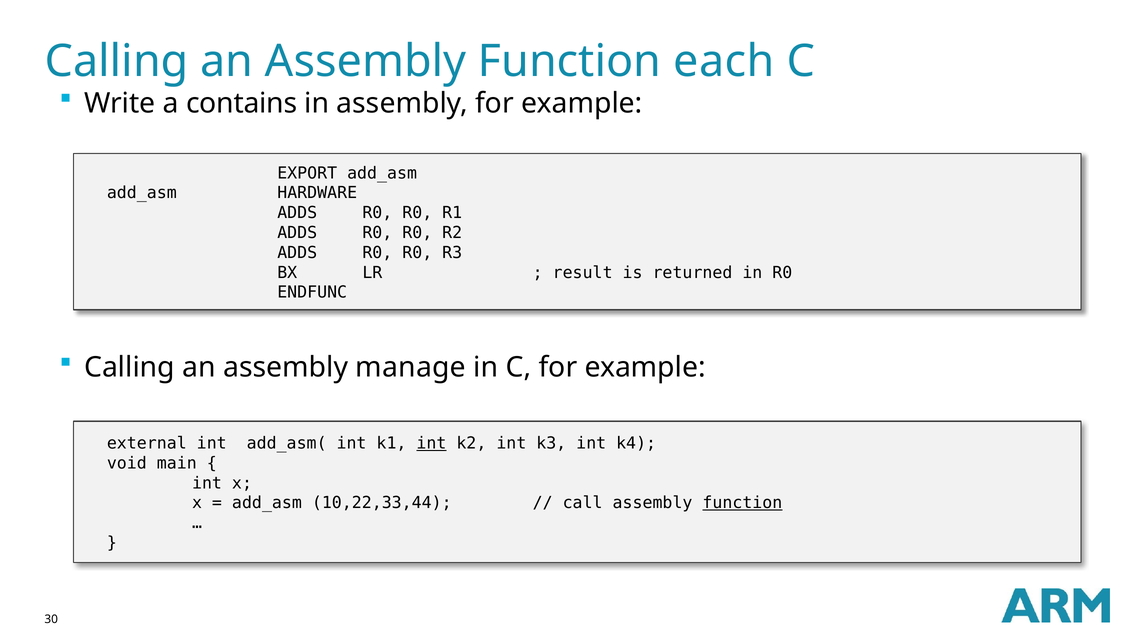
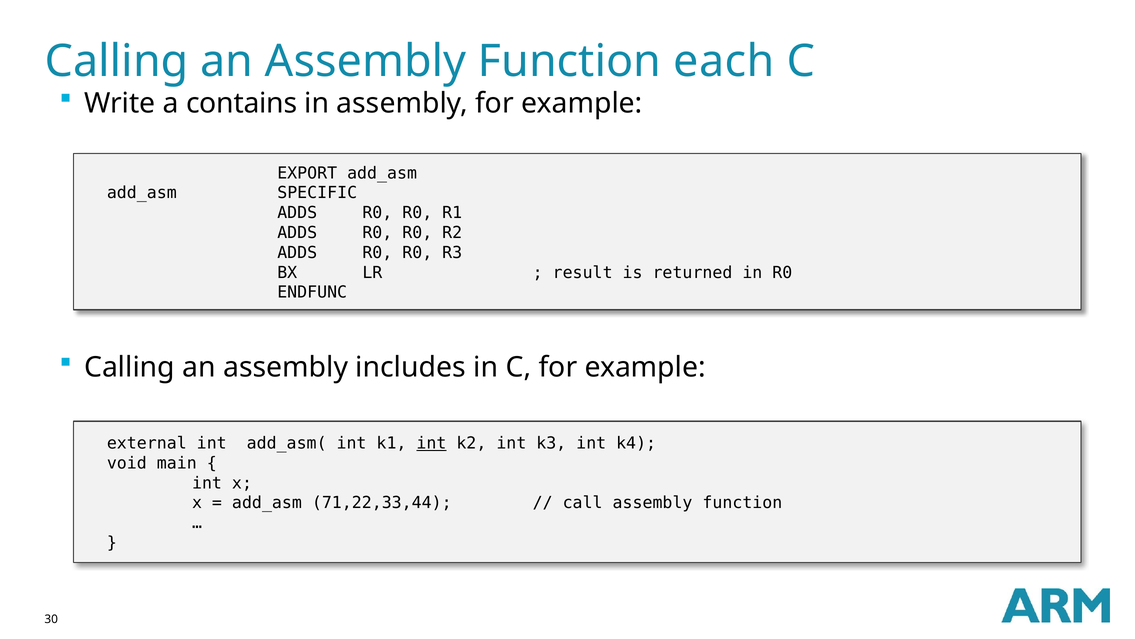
HARDWARE: HARDWARE -> SPECIFIC
manage: manage -> includes
10,22,33,44: 10,22,33,44 -> 71,22,33,44
function at (742, 503) underline: present -> none
